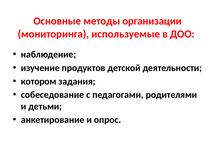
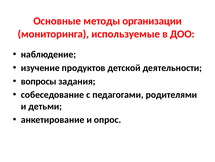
котором: котором -> вопросы
